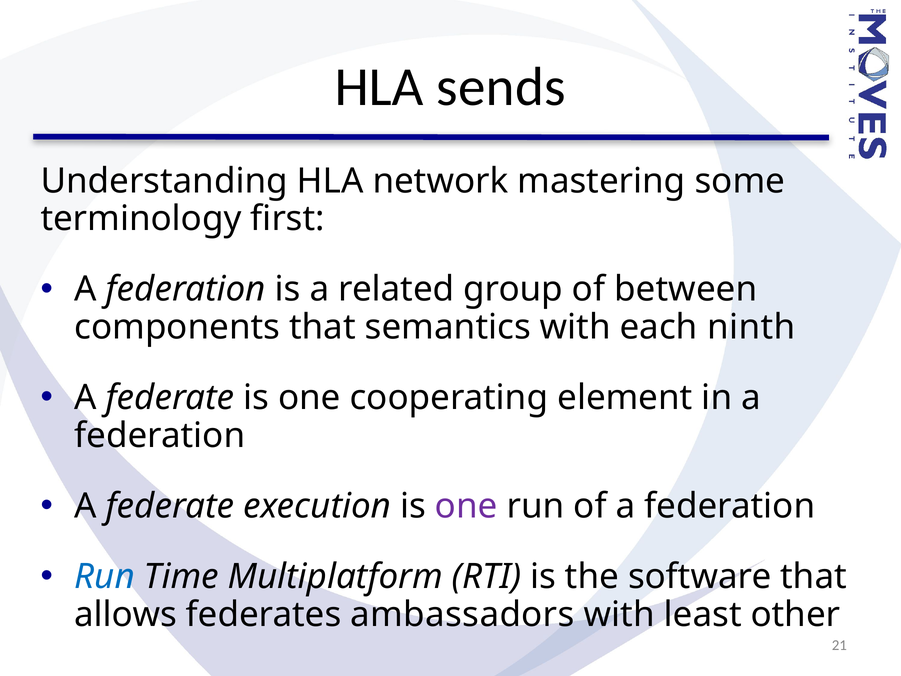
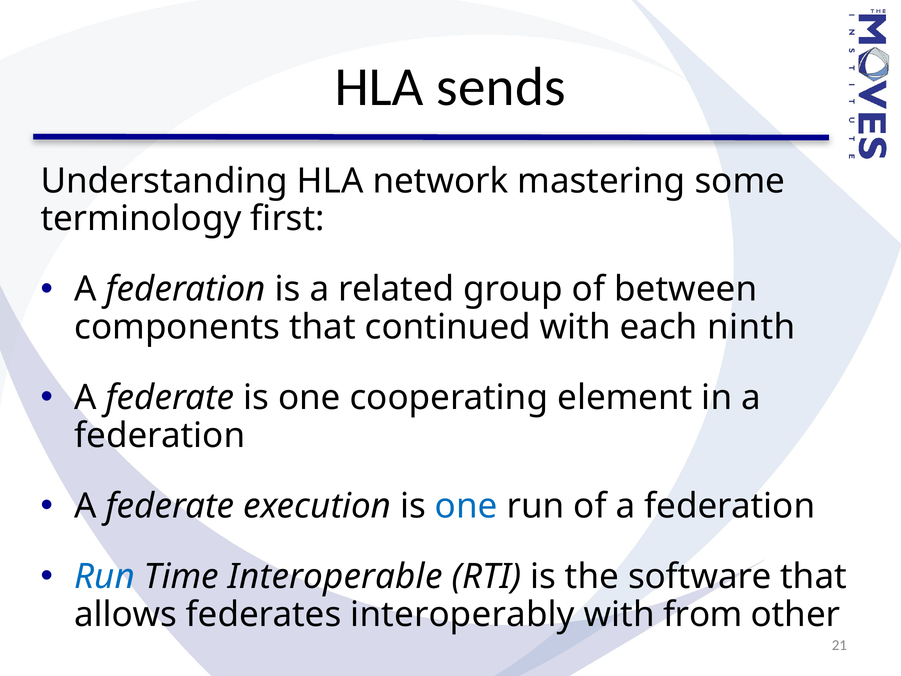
semantics: semantics -> continued
one at (466, 506) colour: purple -> blue
Multiplatform: Multiplatform -> Interoperable
ambassadors: ambassadors -> interoperably
least: least -> from
